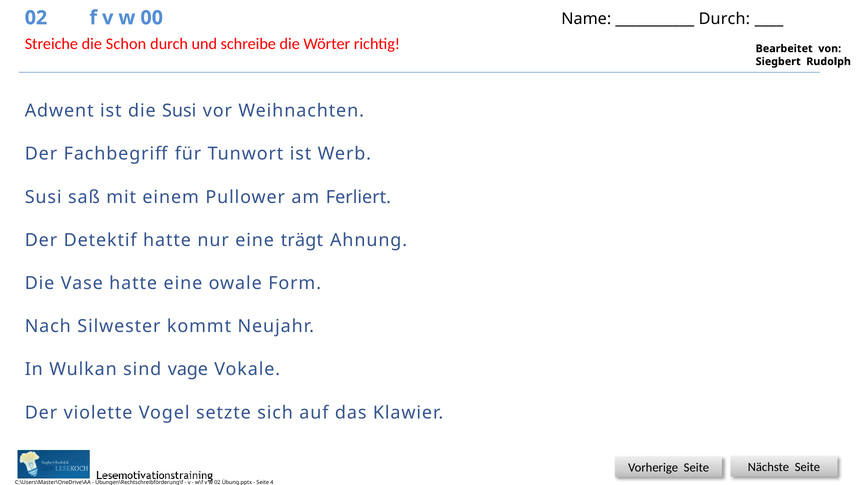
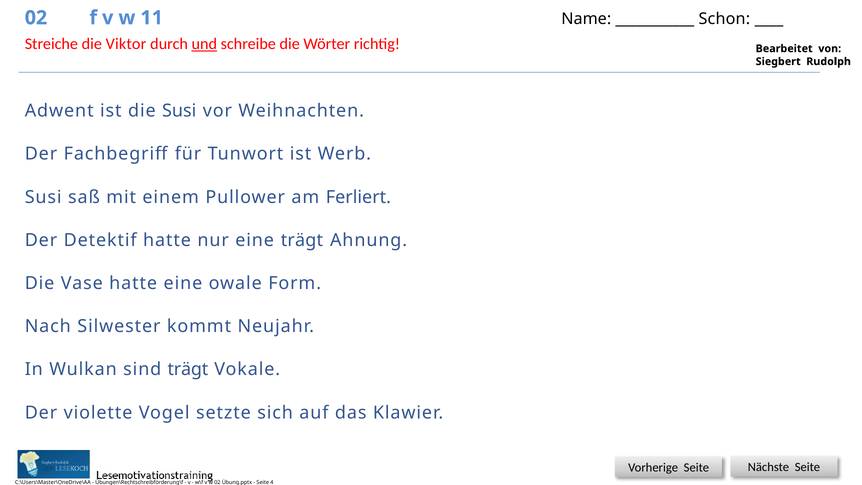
00: 00 -> 11
Durch at (724, 19): Durch -> Schon
Schon: Schon -> Viktor
und underline: none -> present
sind vage: vage -> trägt
